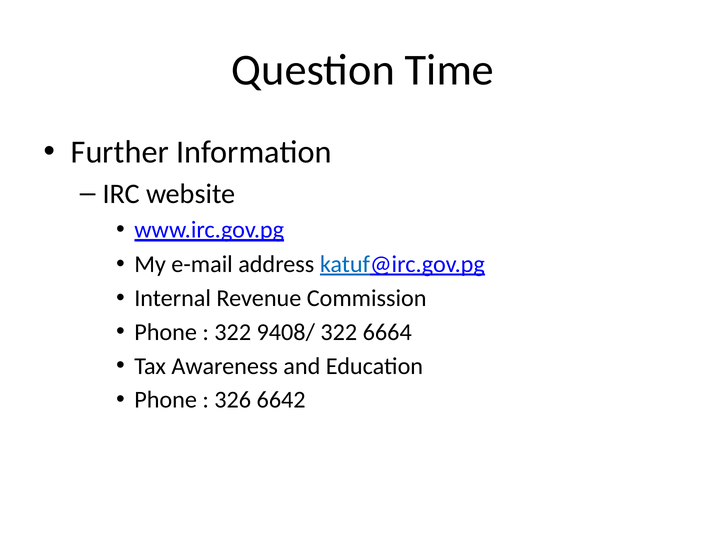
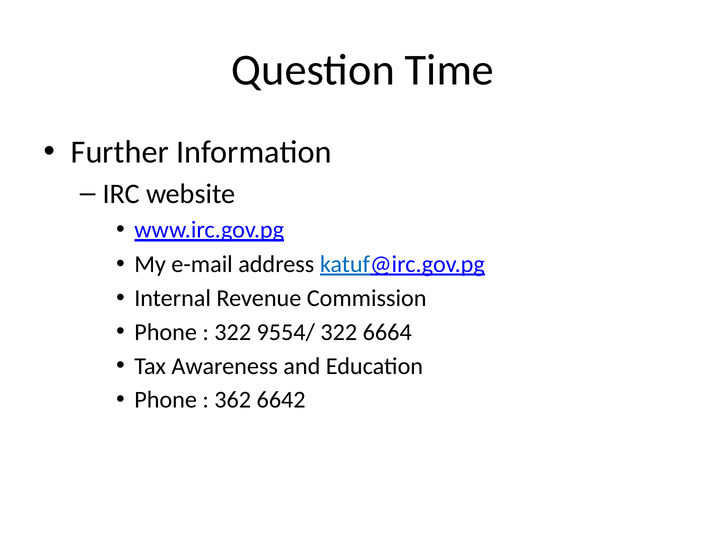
9408/: 9408/ -> 9554/
326: 326 -> 362
